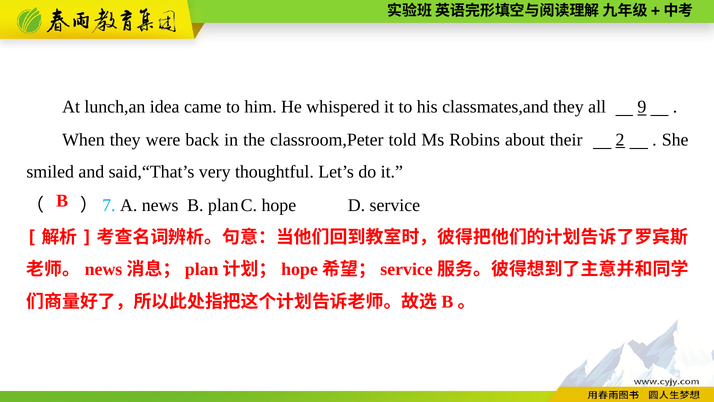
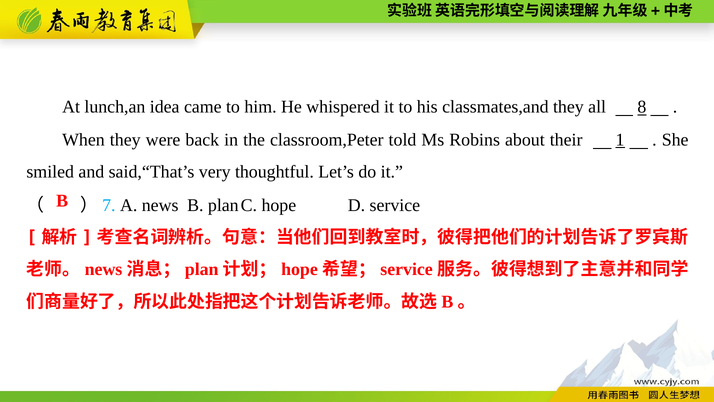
9: 9 -> 8
2: 2 -> 1
